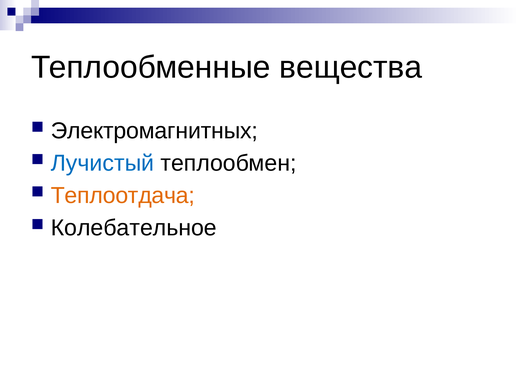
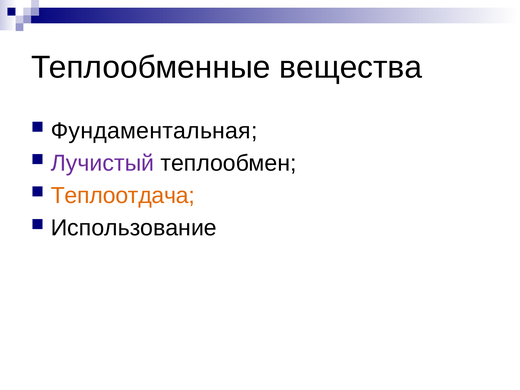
Электромагнитных: Электромагнитных -> Фундаментальная
Лучистый colour: blue -> purple
Колебательное: Колебательное -> Использование
